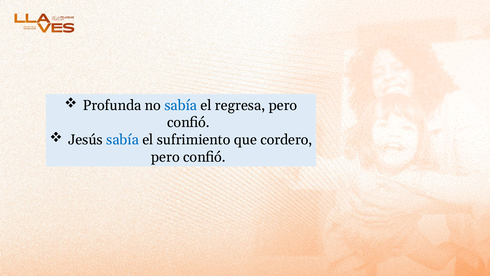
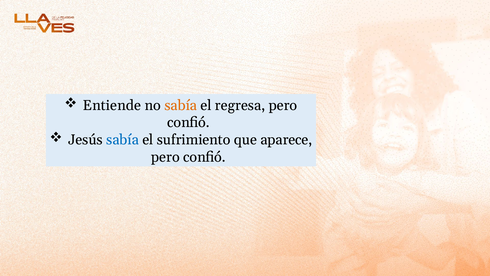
Profunda: Profunda -> Entiende
sabía at (181, 105) colour: blue -> orange
cordero: cordero -> aparece
